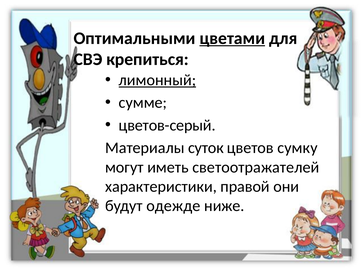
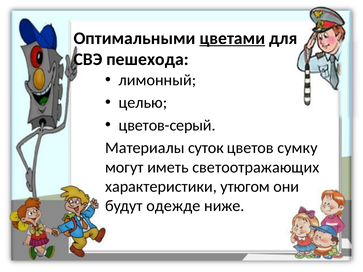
крепиться: крепиться -> пешехода
лимонный underline: present -> none
сумме: сумме -> целью
светоотражателей: светоотражателей -> светоотражающих
правой: правой -> утюгом
